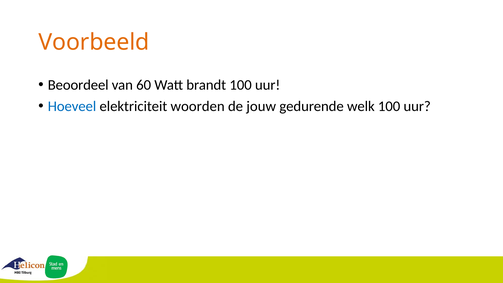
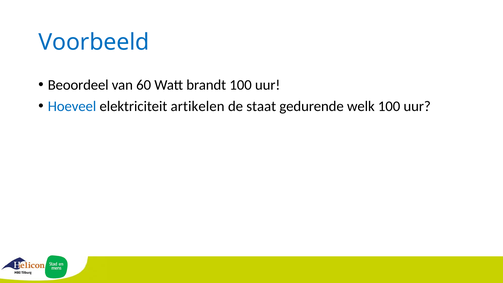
Voorbeeld colour: orange -> blue
woorden: woorden -> artikelen
jouw: jouw -> staat
